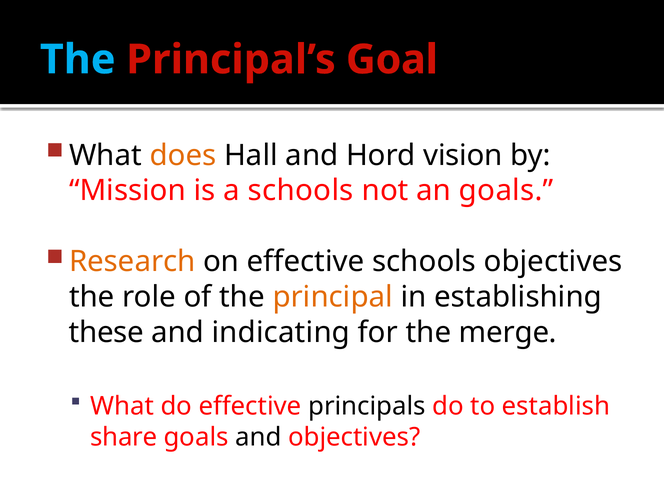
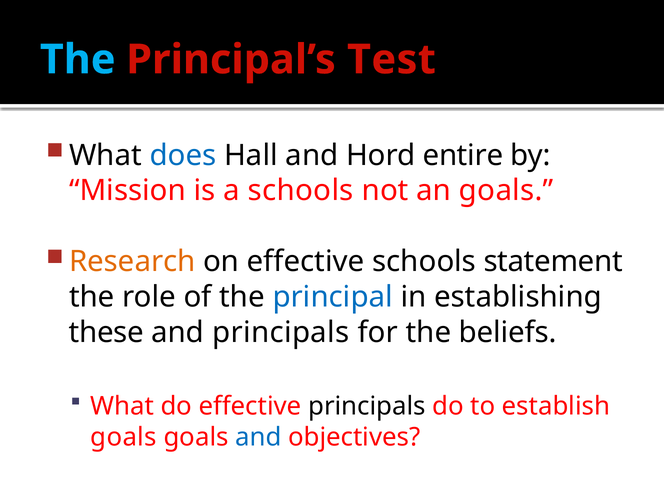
Goal: Goal -> Test
does colour: orange -> blue
vision: vision -> entire
schools objectives: objectives -> statement
principal colour: orange -> blue
and indicating: indicating -> principals
merge: merge -> beliefs
share at (124, 437): share -> goals
and at (258, 437) colour: black -> blue
